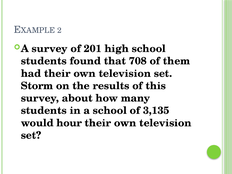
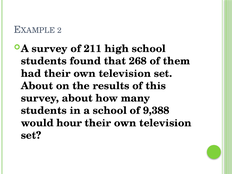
201: 201 -> 211
708: 708 -> 268
Storm at (37, 86): Storm -> About
3,135: 3,135 -> 9,388
